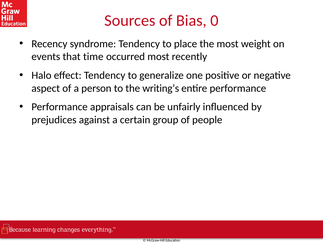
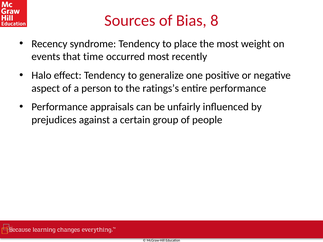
0: 0 -> 8
writing’s: writing’s -> ratings’s
